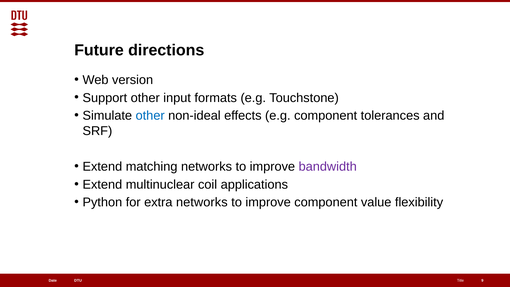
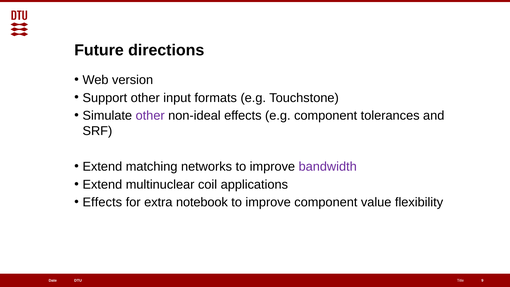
other at (150, 116) colour: blue -> purple
Python at (102, 202): Python -> Effects
extra networks: networks -> notebook
